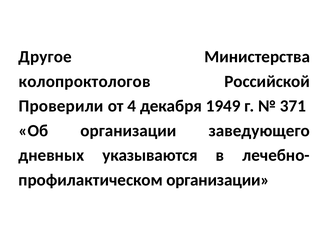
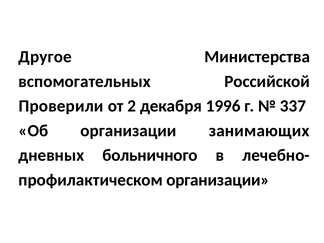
колопроктологов: колопроктологов -> вспомогательных
4: 4 -> 2
1949: 1949 -> 1996
371: 371 -> 337
заведующего: заведующего -> занимающих
указываются: указываются -> больничного
